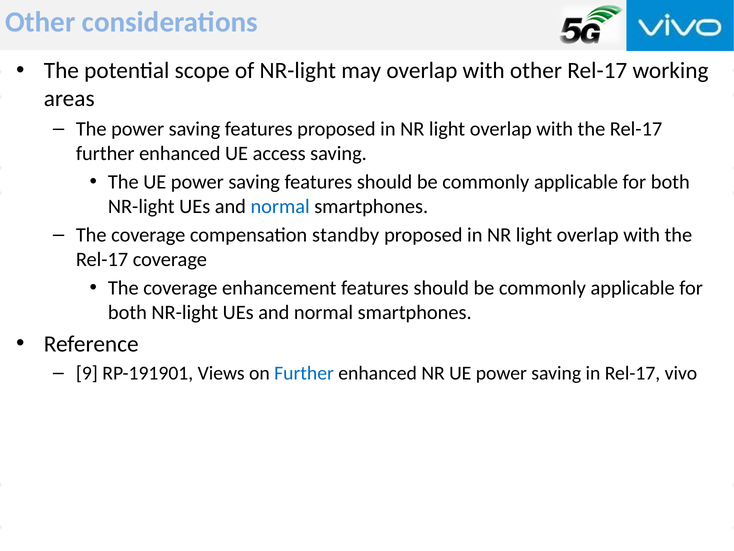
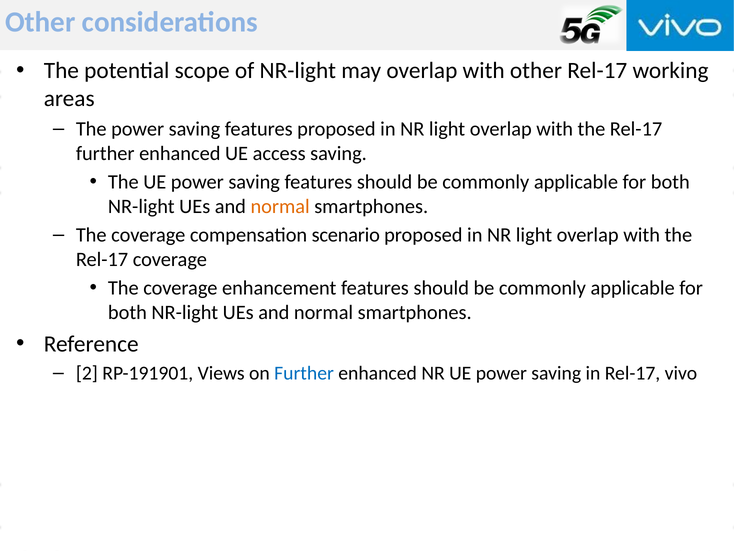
normal at (280, 206) colour: blue -> orange
standby: standby -> scenario
9: 9 -> 2
